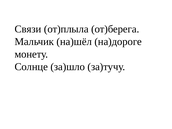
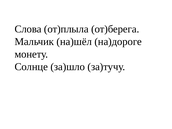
Связи: Связи -> Слова
